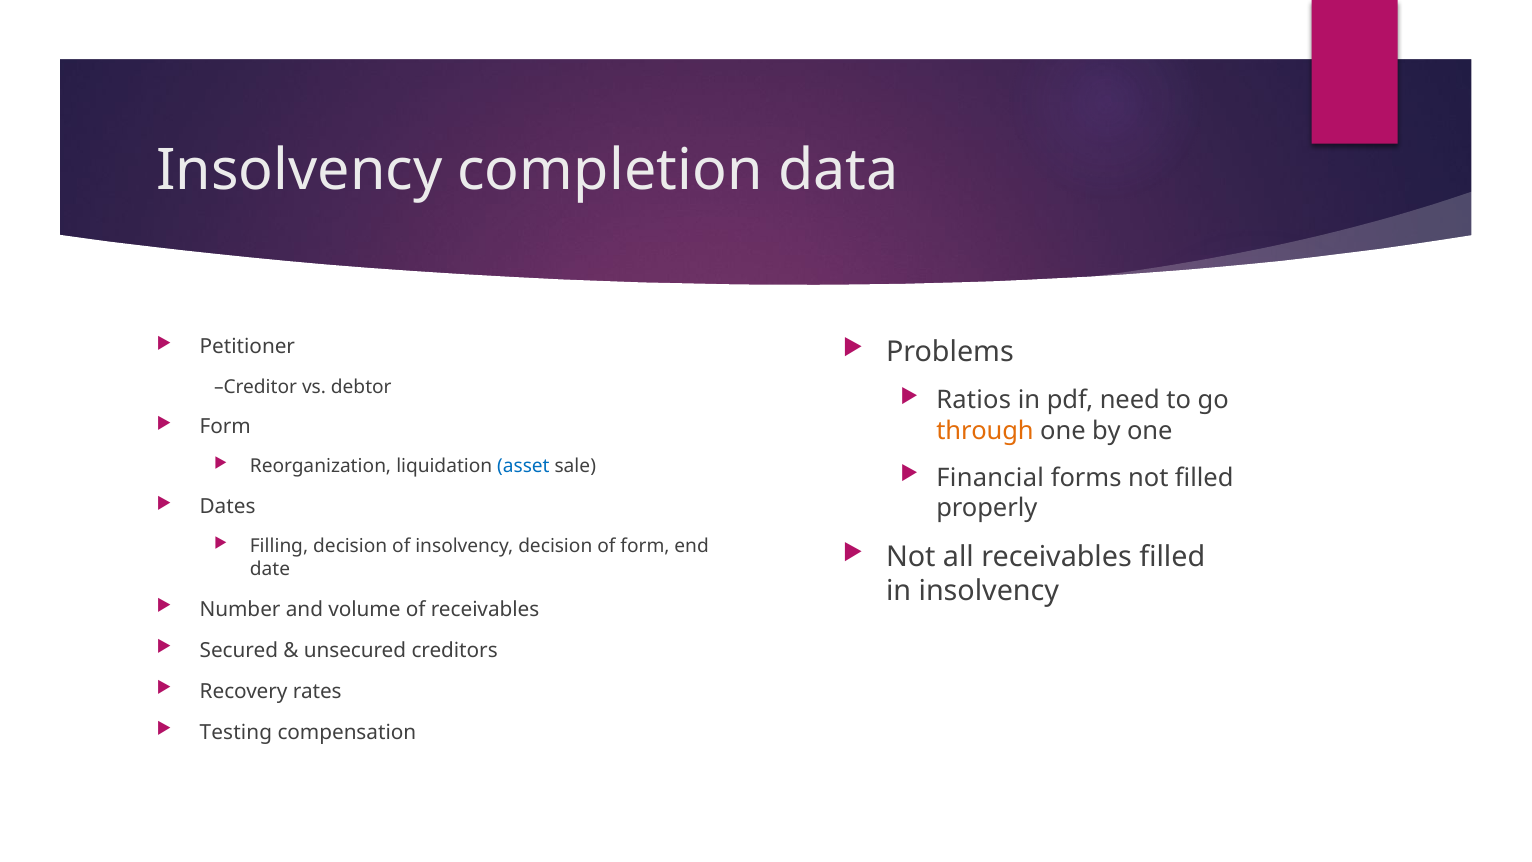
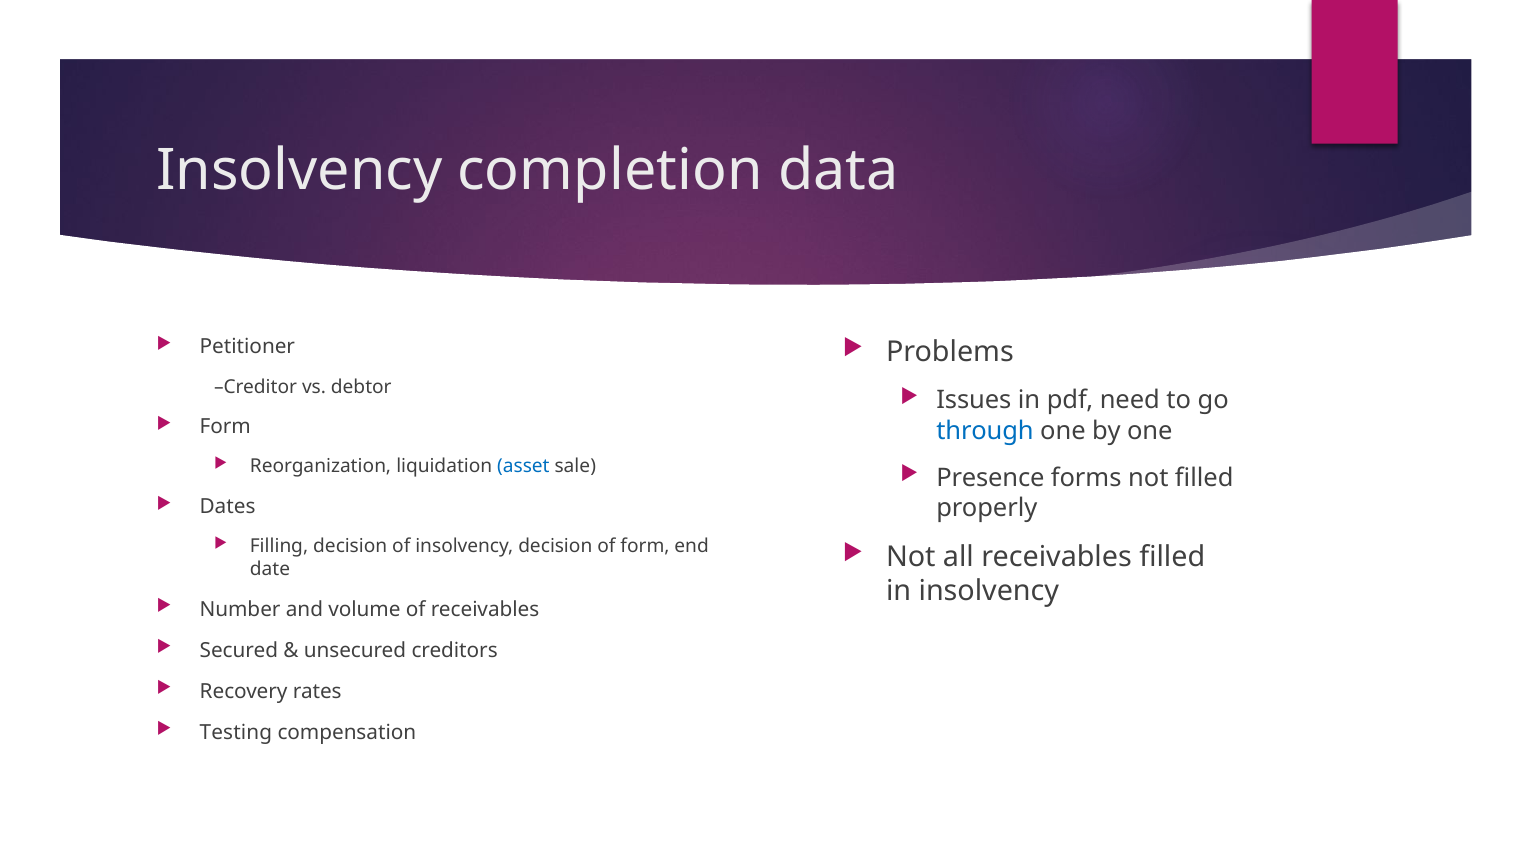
Ratios: Ratios -> Issues
through colour: orange -> blue
Financial: Financial -> Presence
